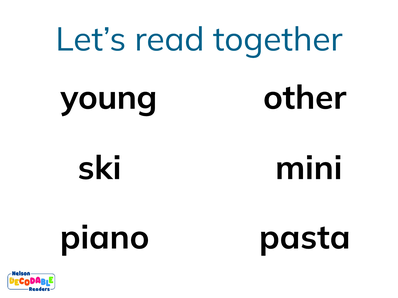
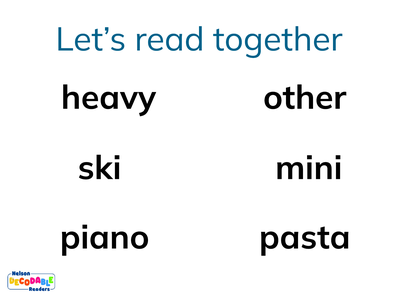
young: young -> heavy
